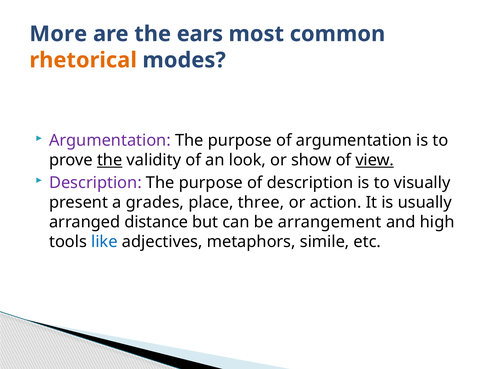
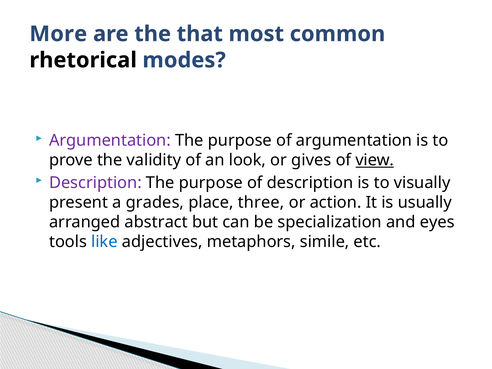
ears: ears -> that
rhetorical colour: orange -> black
the at (110, 160) underline: present -> none
show: show -> gives
distance: distance -> abstract
arrangement: arrangement -> specialization
high: high -> eyes
